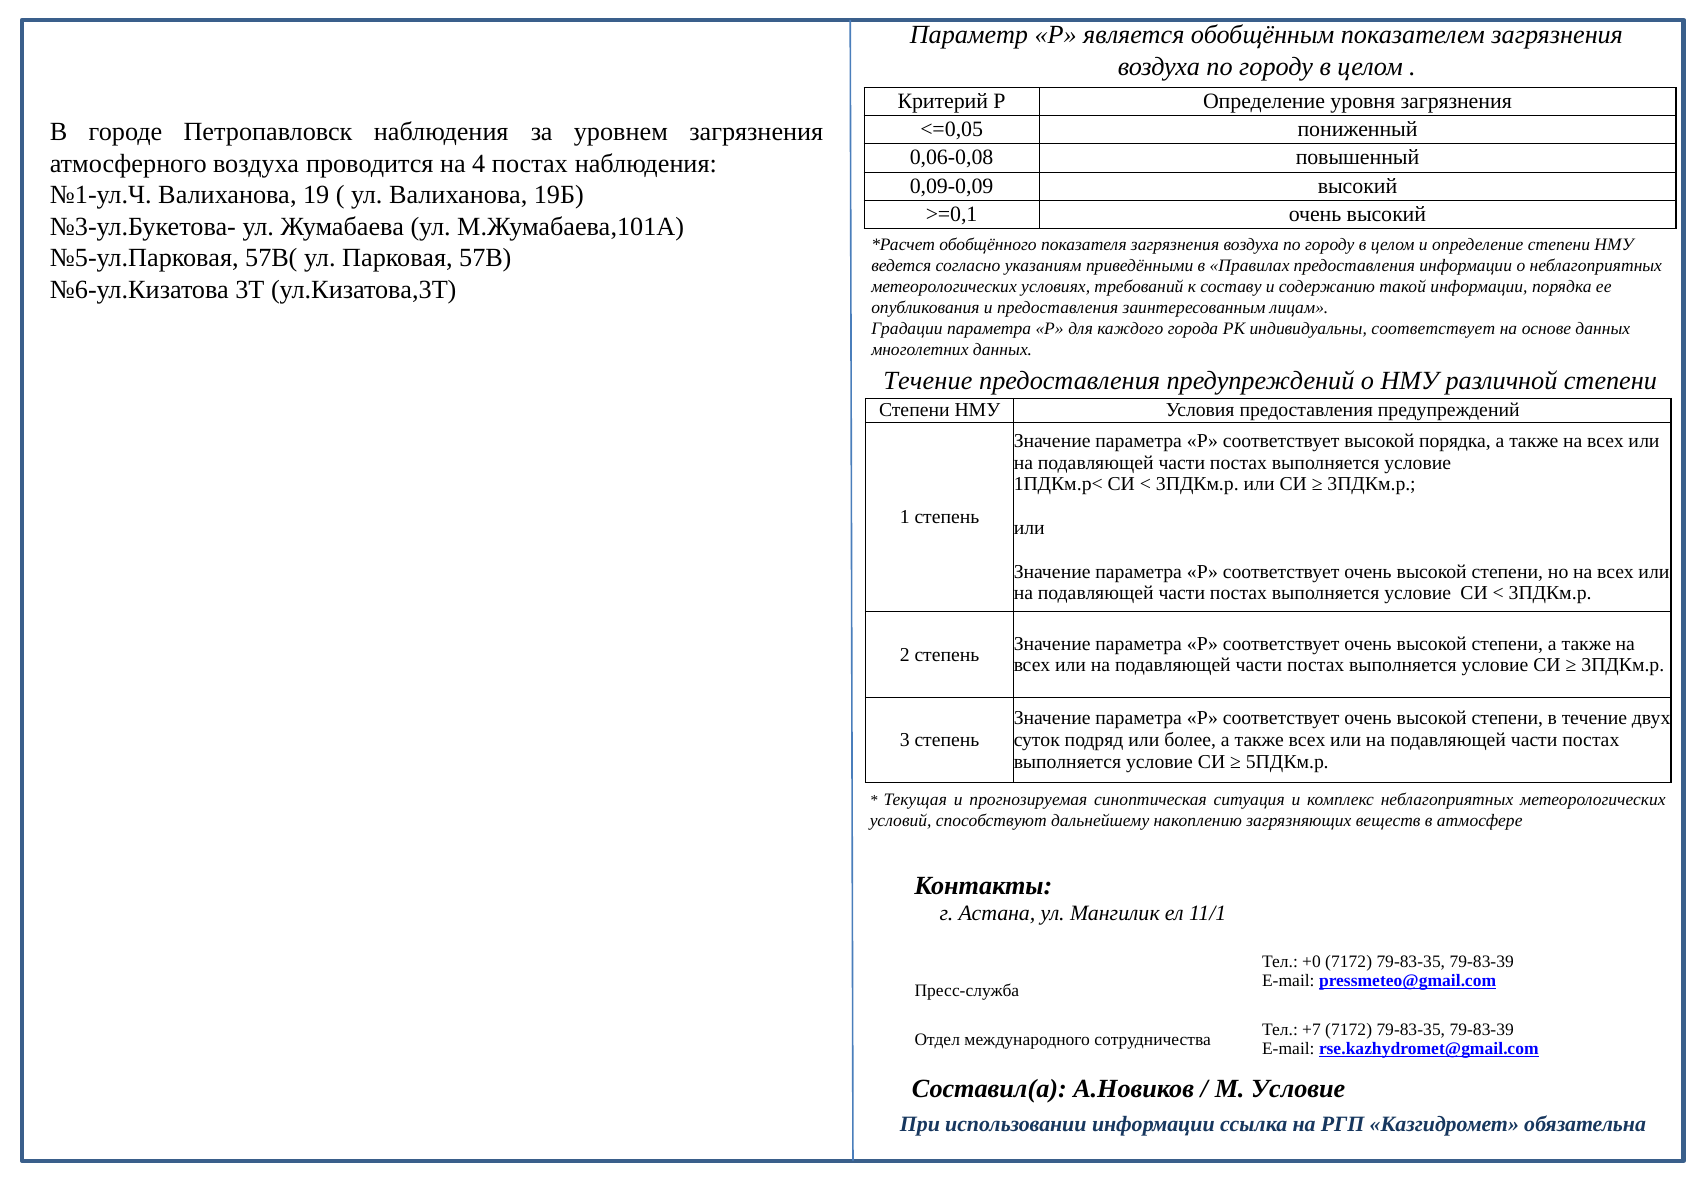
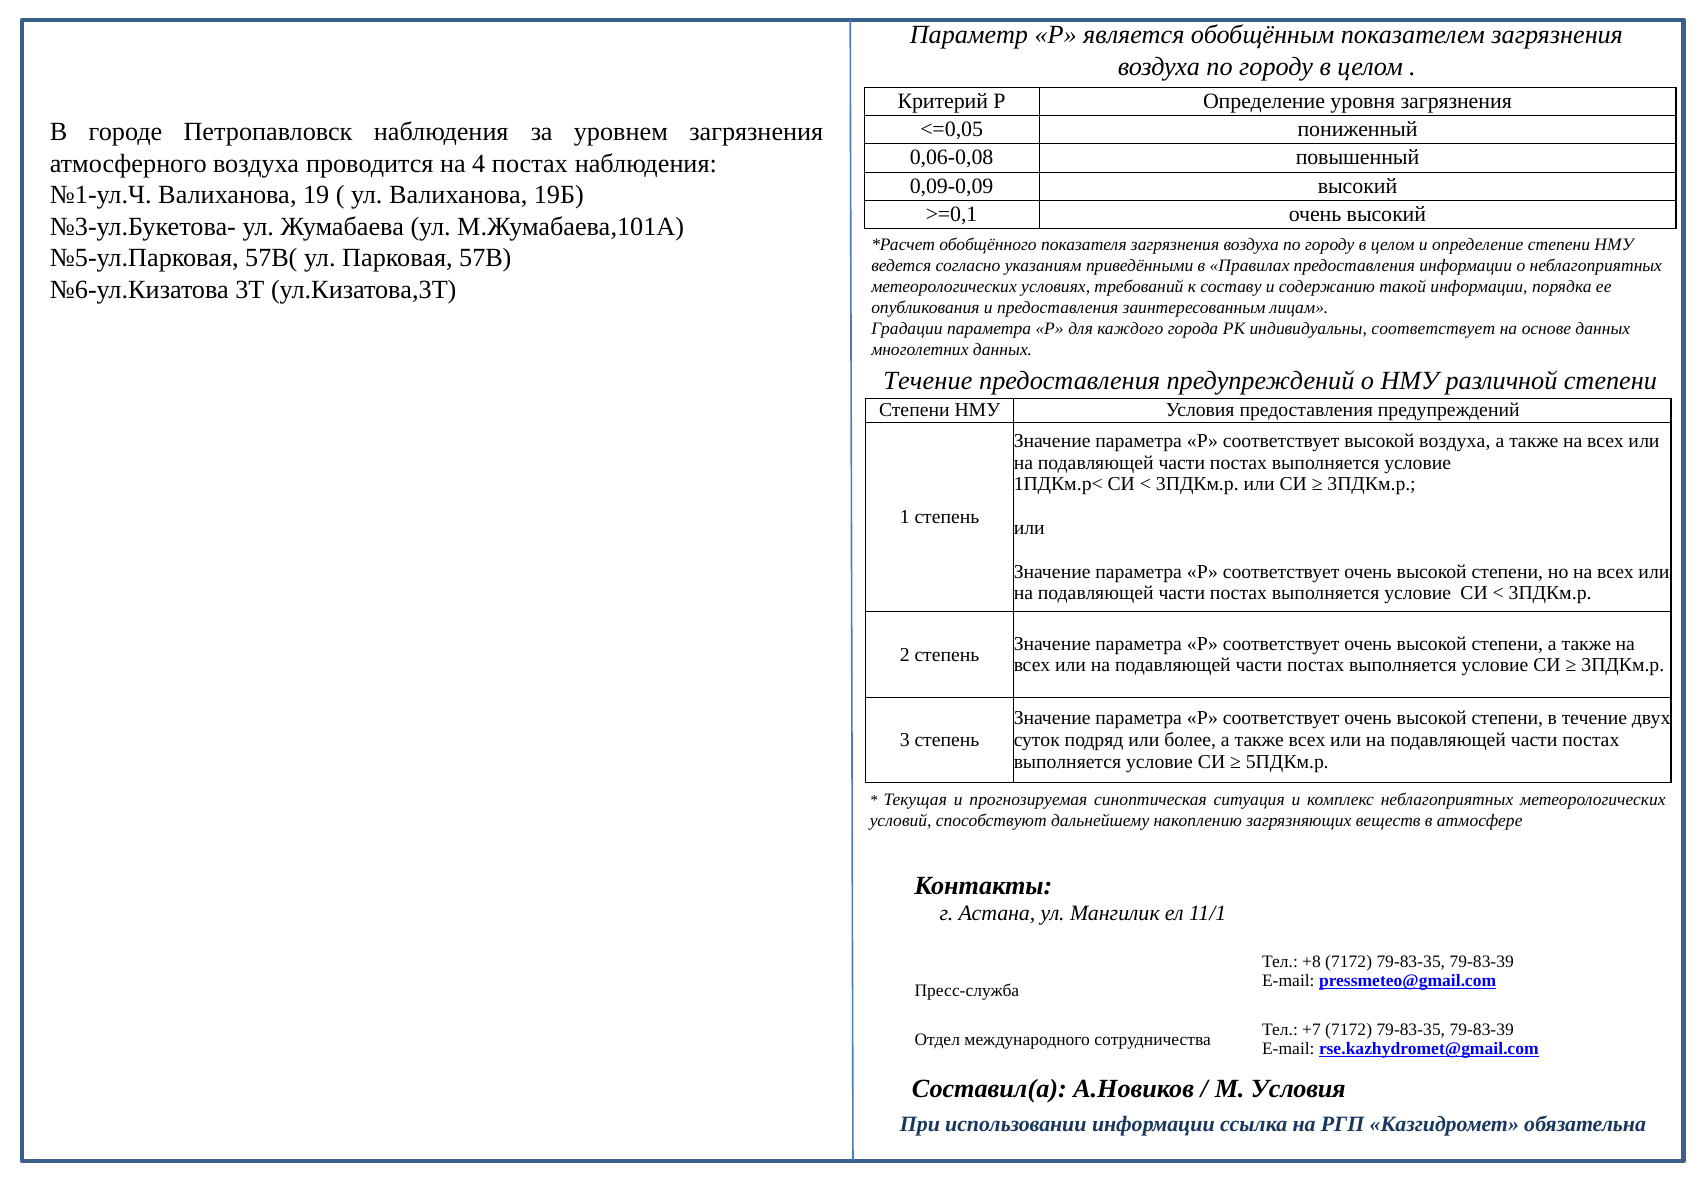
высокой порядка: порядка -> воздуха
+0: +0 -> +8
М Условие: Условие -> Условия
